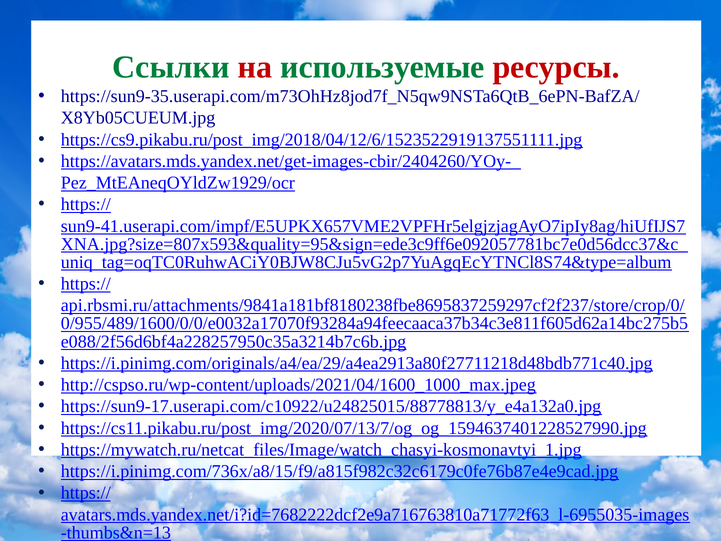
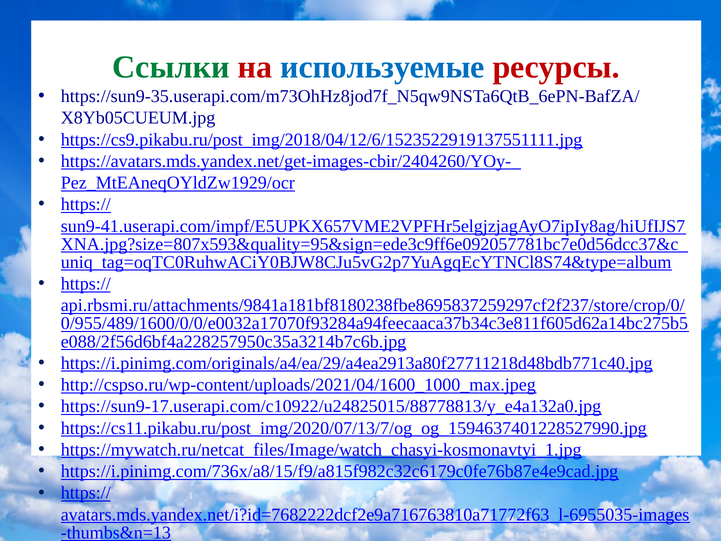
используемые colour: green -> blue
